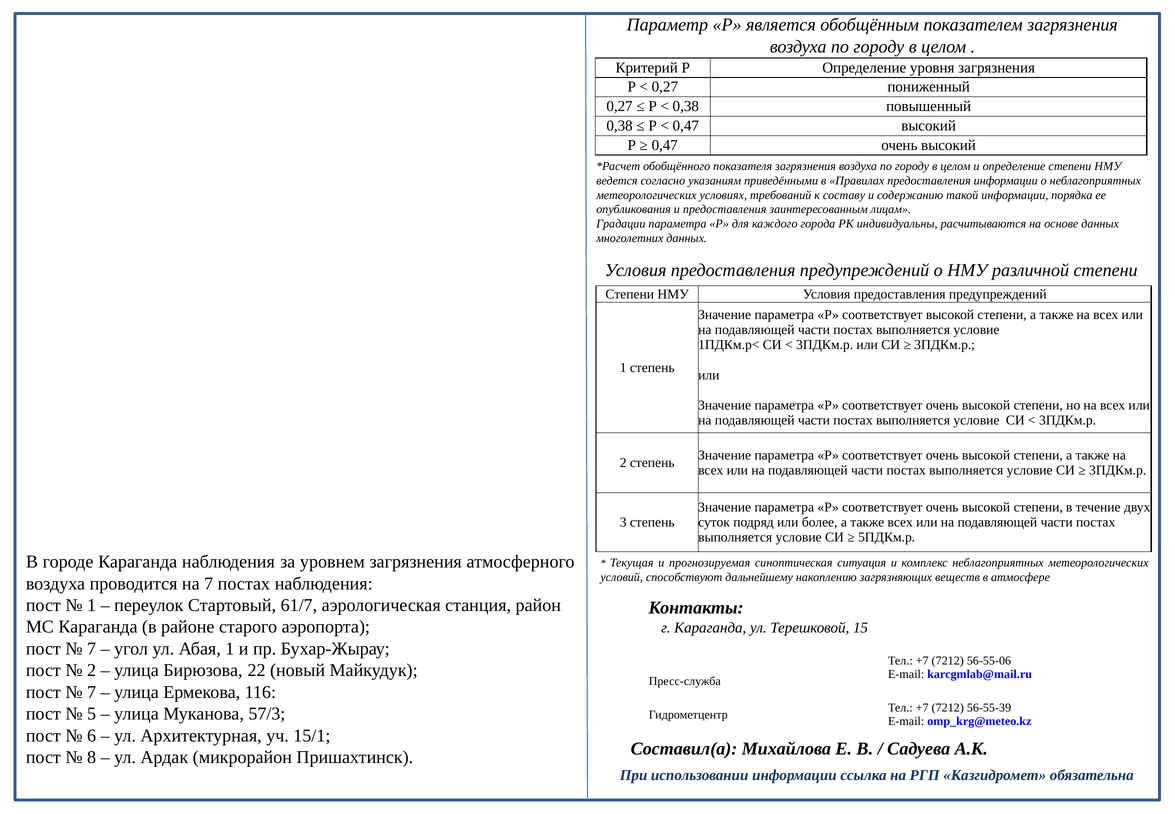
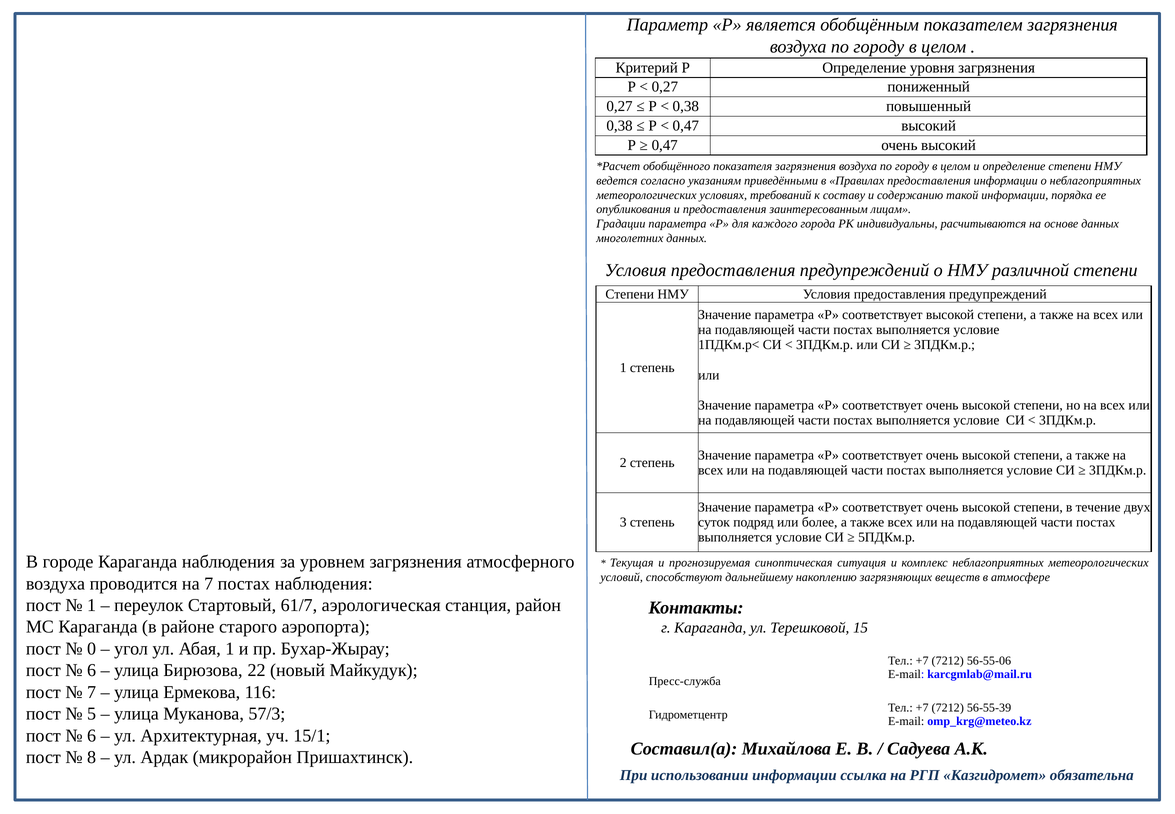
7 at (92, 648): 7 -> 0
2 at (92, 670): 2 -> 6
